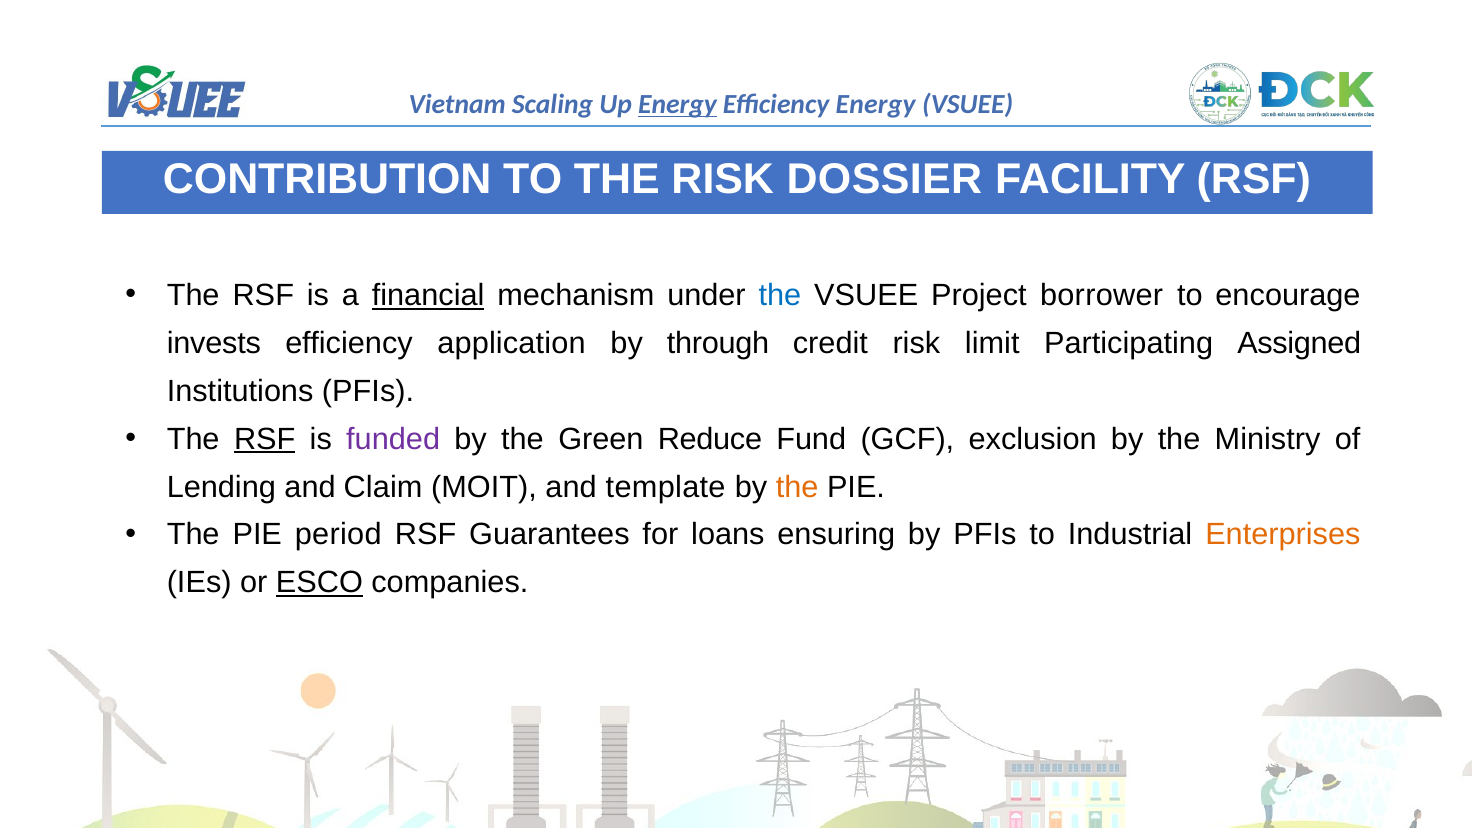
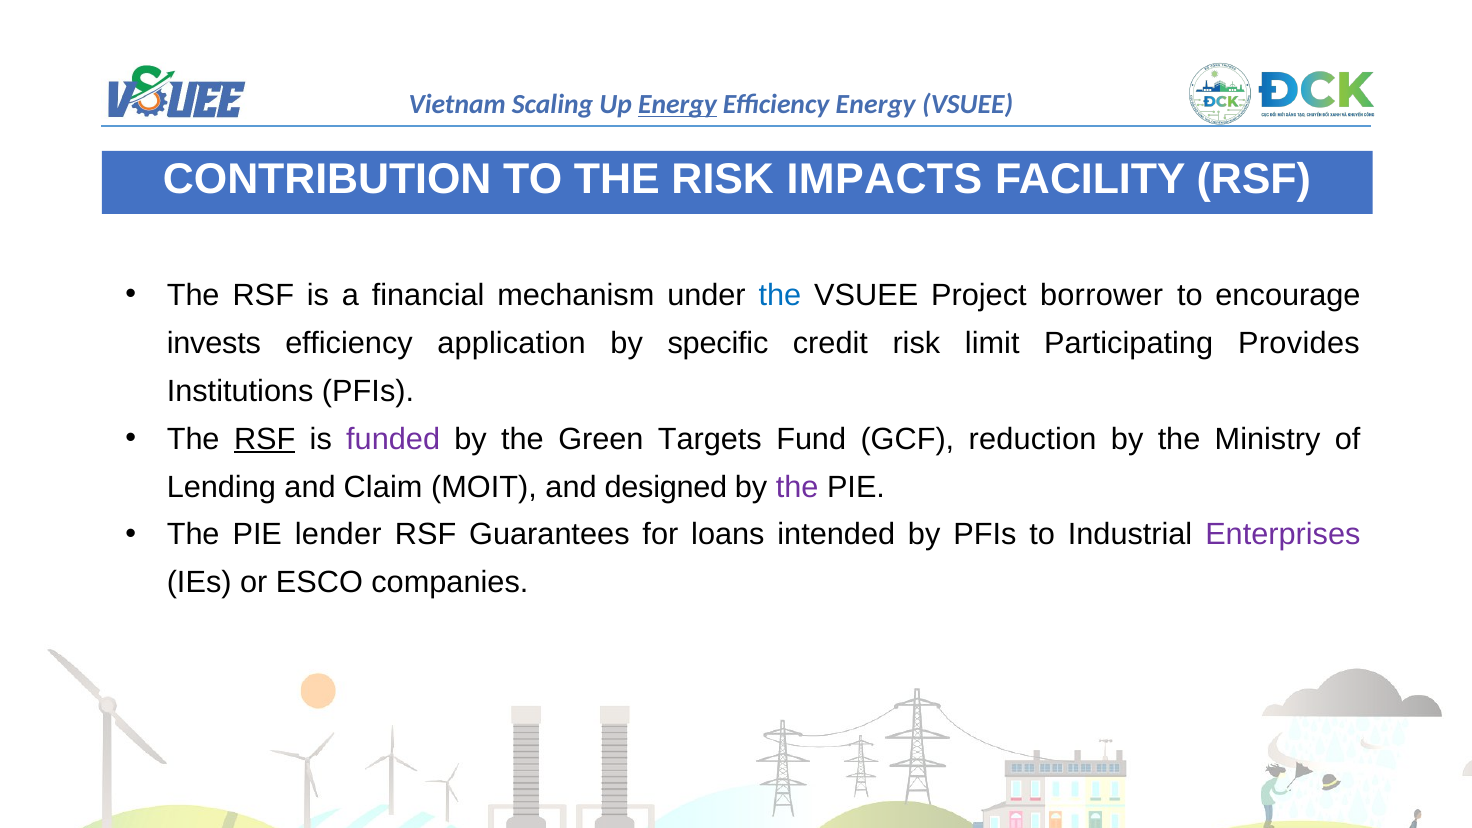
DOSSIER: DOSSIER -> IMPACTS
financial underline: present -> none
through: through -> specific
Assigned: Assigned -> Provides
Reduce: Reduce -> Targets
exclusion: exclusion -> reduction
template: template -> designed
the at (797, 487) colour: orange -> purple
period: period -> lender
ensuring: ensuring -> intended
Enterprises colour: orange -> purple
ESCO underline: present -> none
